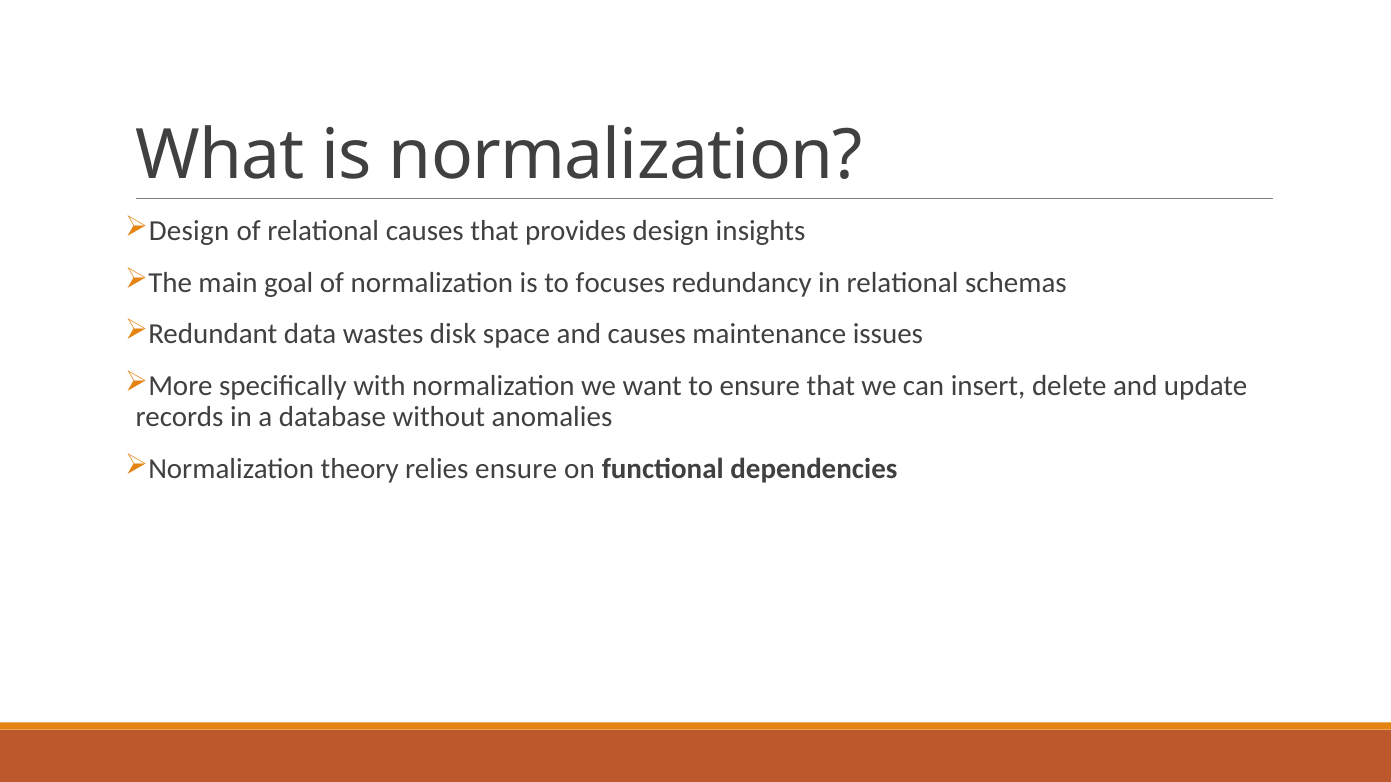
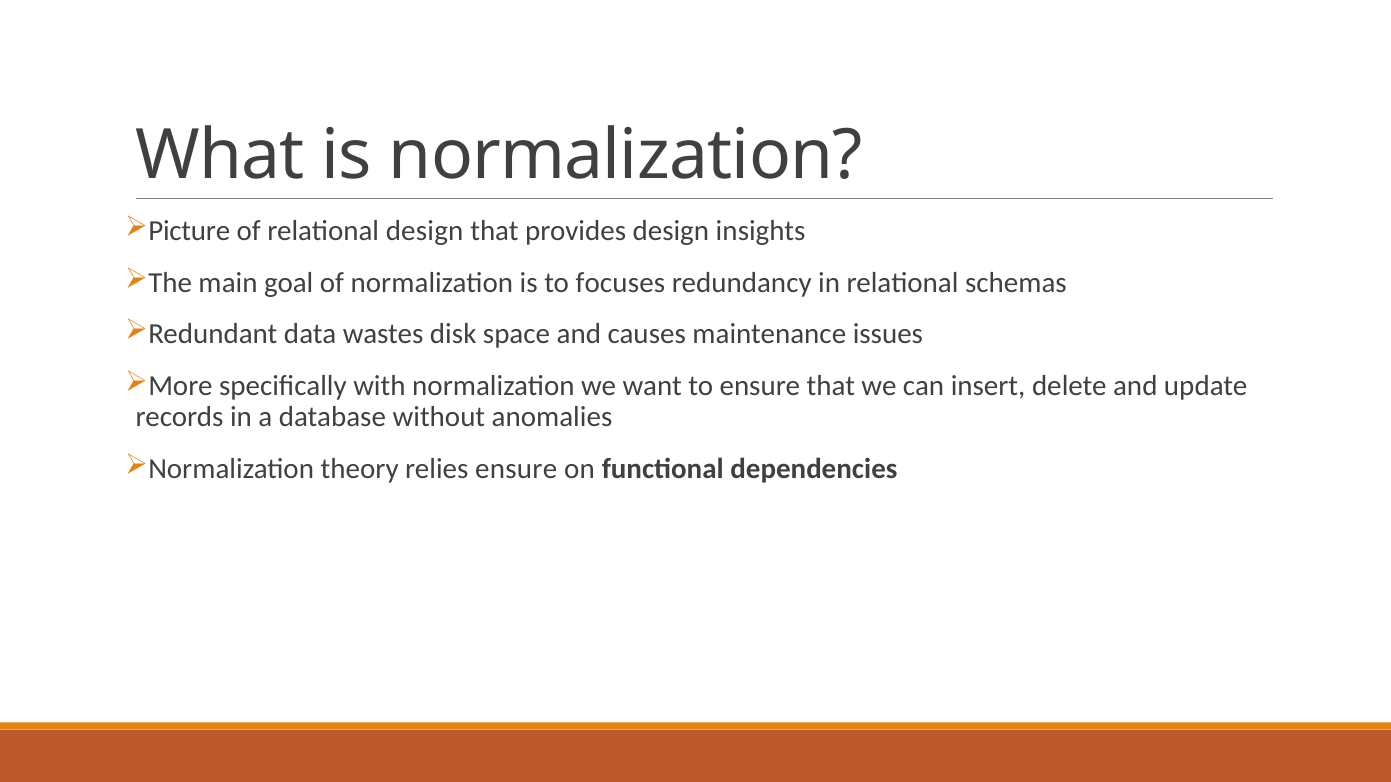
Design at (189, 231): Design -> Picture
relational causes: causes -> design
